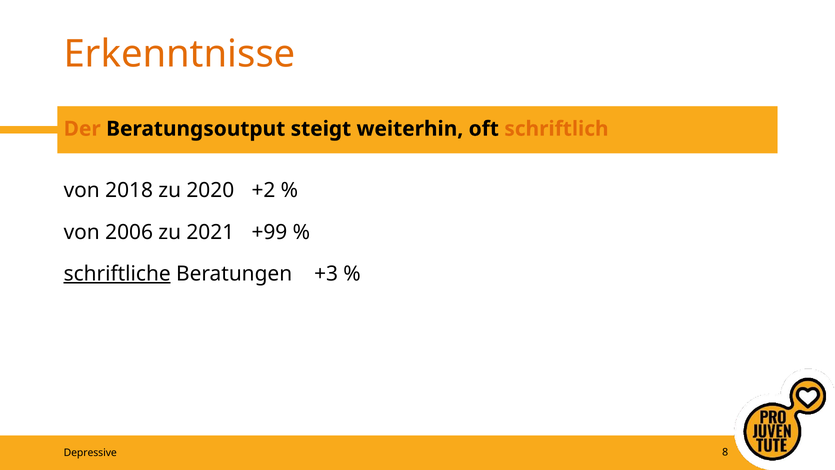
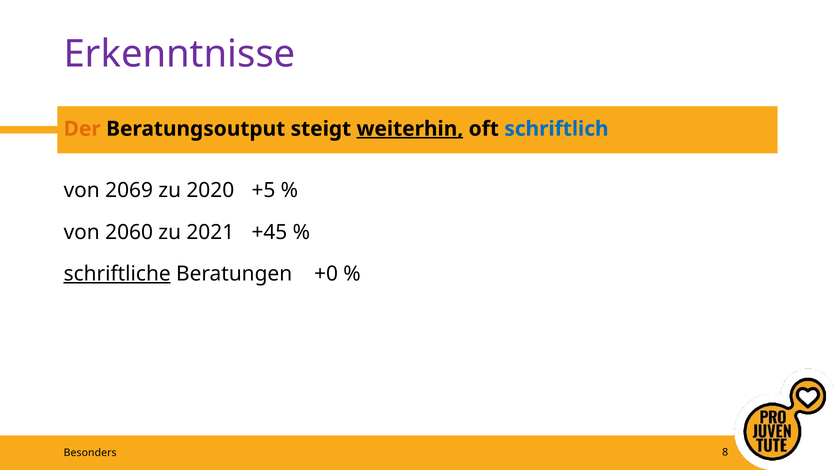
Erkenntnisse colour: orange -> purple
weiterhin underline: none -> present
schriftlich colour: orange -> blue
2018: 2018 -> 2069
+2: +2 -> +5
2006: 2006 -> 2060
+99: +99 -> +45
+3: +3 -> +0
Depressive: Depressive -> Besonders
